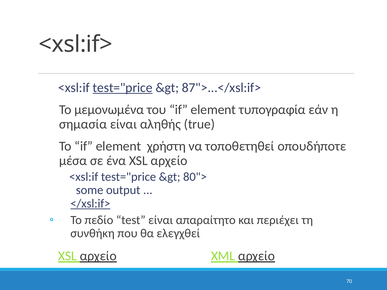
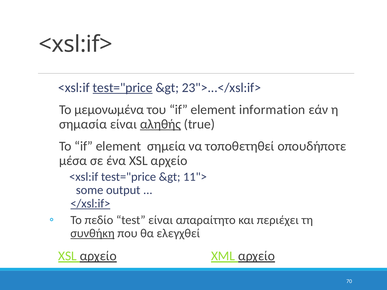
87">...</xsl:if>: 87">...</xsl:if> -> 23">...</xsl:if>
τυπογραφία: τυπογραφία -> information
αληθής underline: none -> present
χρήστη: χρήστη -> σημεία
80">: 80"> -> 11">
συνθήκη underline: none -> present
